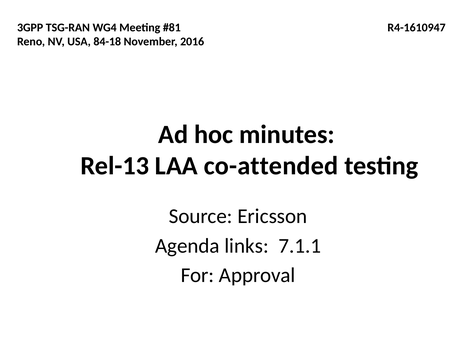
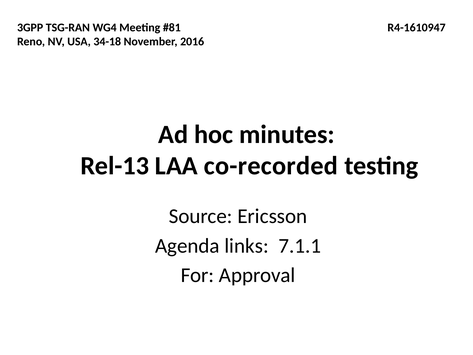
84-18: 84-18 -> 34-18
co-attended: co-attended -> co-recorded
